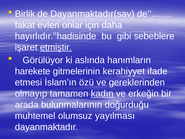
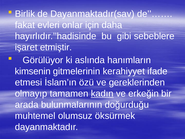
etmiştir underline: present -> none
harekete: harekete -> kimsenin
yayılması: yayılması -> öksürmek
